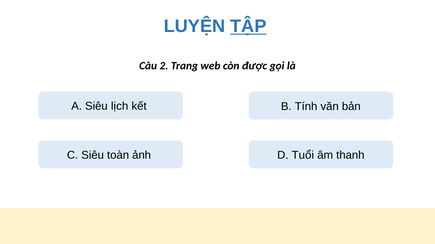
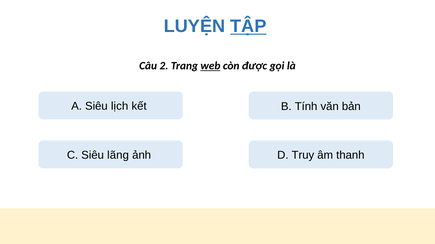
web underline: none -> present
toàn: toàn -> lãng
Tuổi: Tuổi -> Truy
